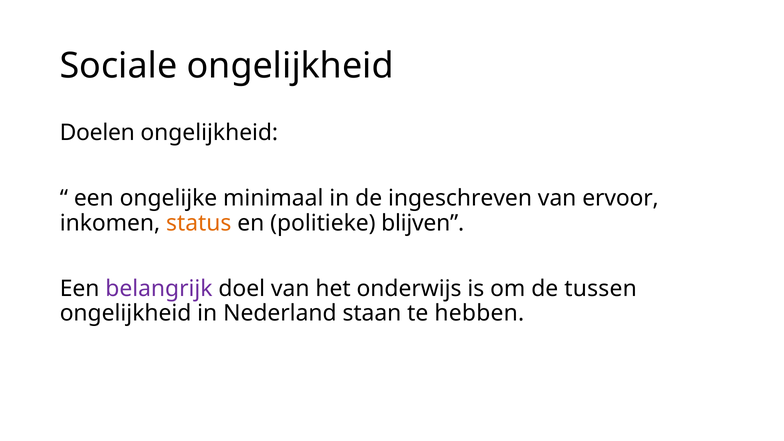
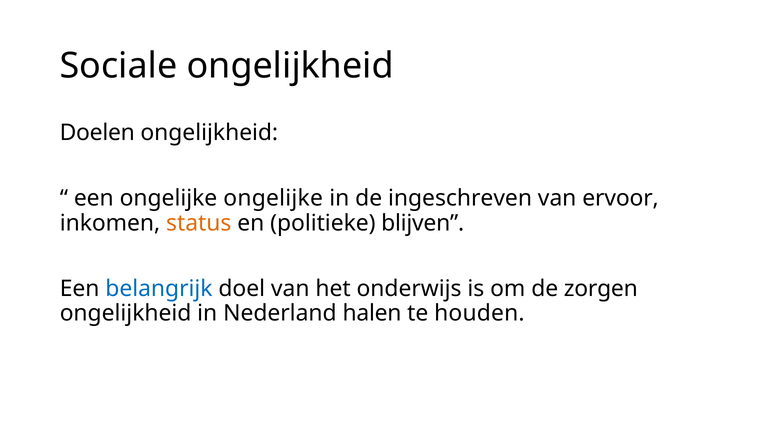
ongelijke minimaal: minimaal -> ongelijke
belangrijk colour: purple -> blue
tussen: tussen -> zorgen
staan: staan -> halen
hebben: hebben -> houden
